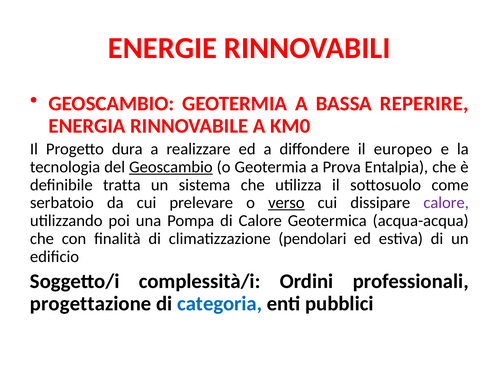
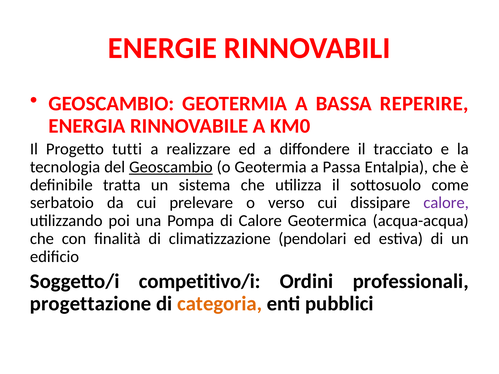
dura: dura -> tutti
europeo: europeo -> tracciato
Prova: Prova -> Passa
verso underline: present -> none
complessità/i: complessità/i -> competitivo/i
categoria colour: blue -> orange
